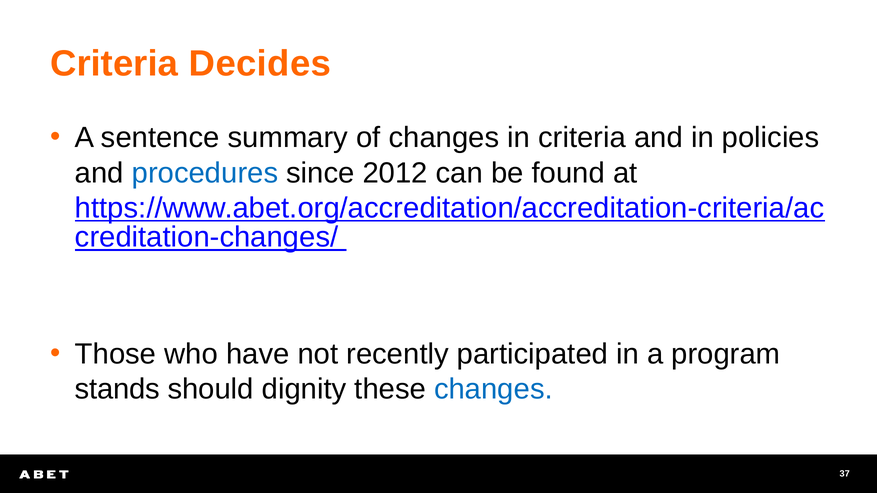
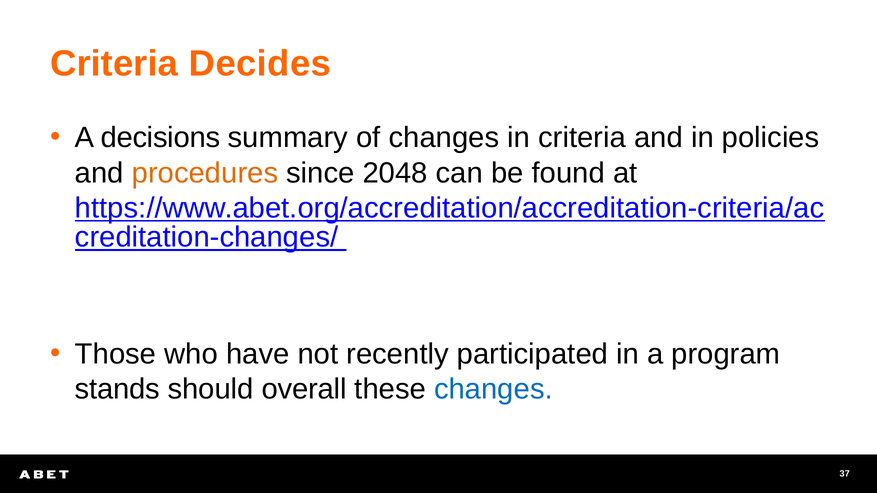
sentence: sentence -> decisions
procedures colour: blue -> orange
2012: 2012 -> 2048
dignity: dignity -> overall
